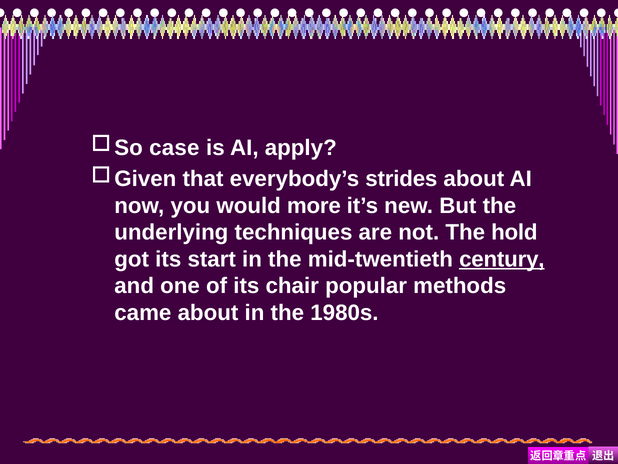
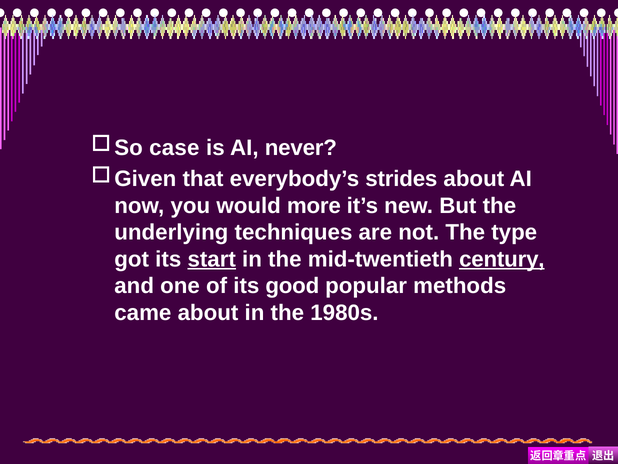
apply: apply -> never
hold: hold -> type
start underline: none -> present
chair: chair -> good
